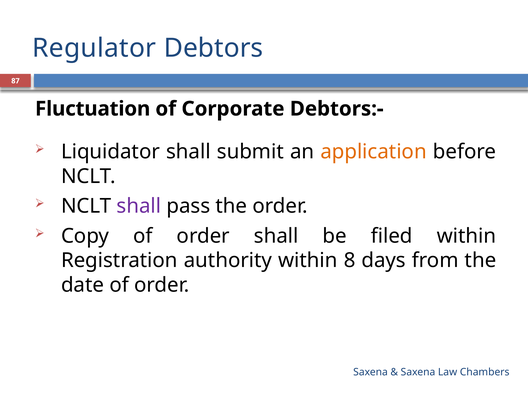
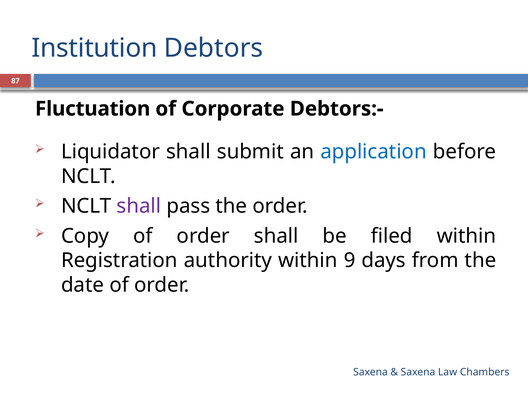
Regulator: Regulator -> Institution
application colour: orange -> blue
8: 8 -> 9
